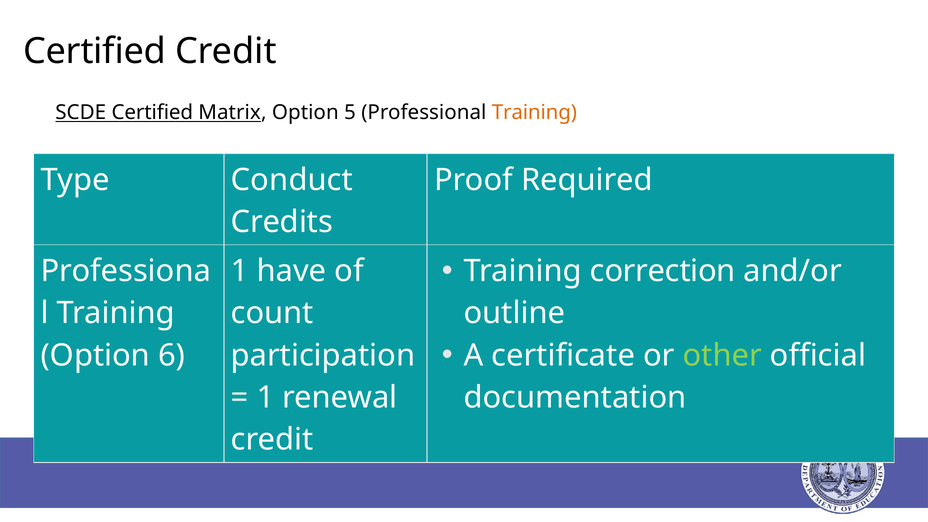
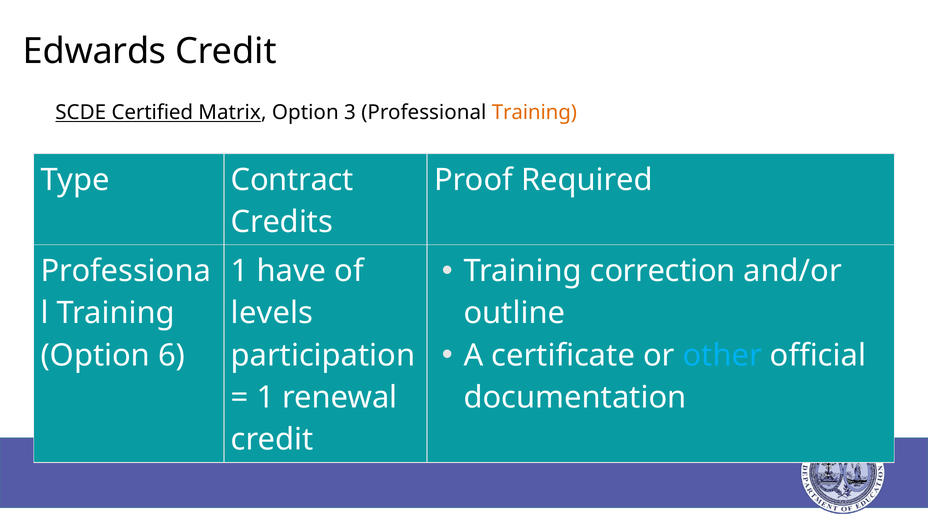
Certified at (95, 52): Certified -> Edwards
5: 5 -> 3
Conduct: Conduct -> Contract
count: count -> levels
other colour: light green -> light blue
